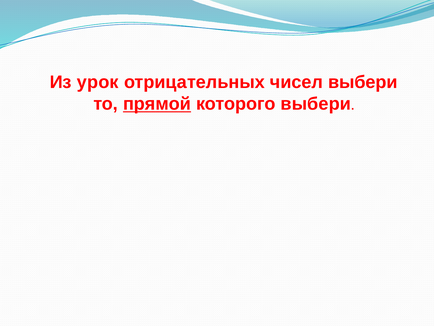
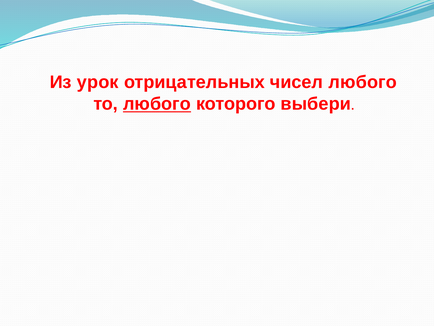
чисел выбери: выбери -> любого
то прямой: прямой -> любого
